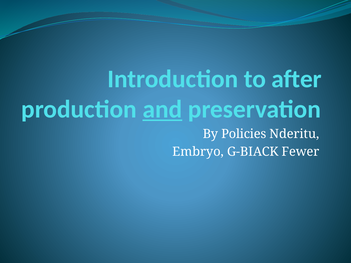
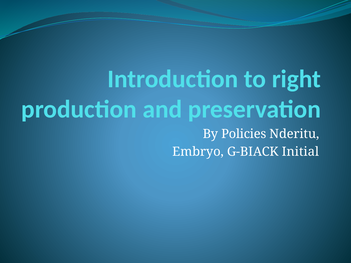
after: after -> right
and underline: present -> none
Fewer: Fewer -> Initial
